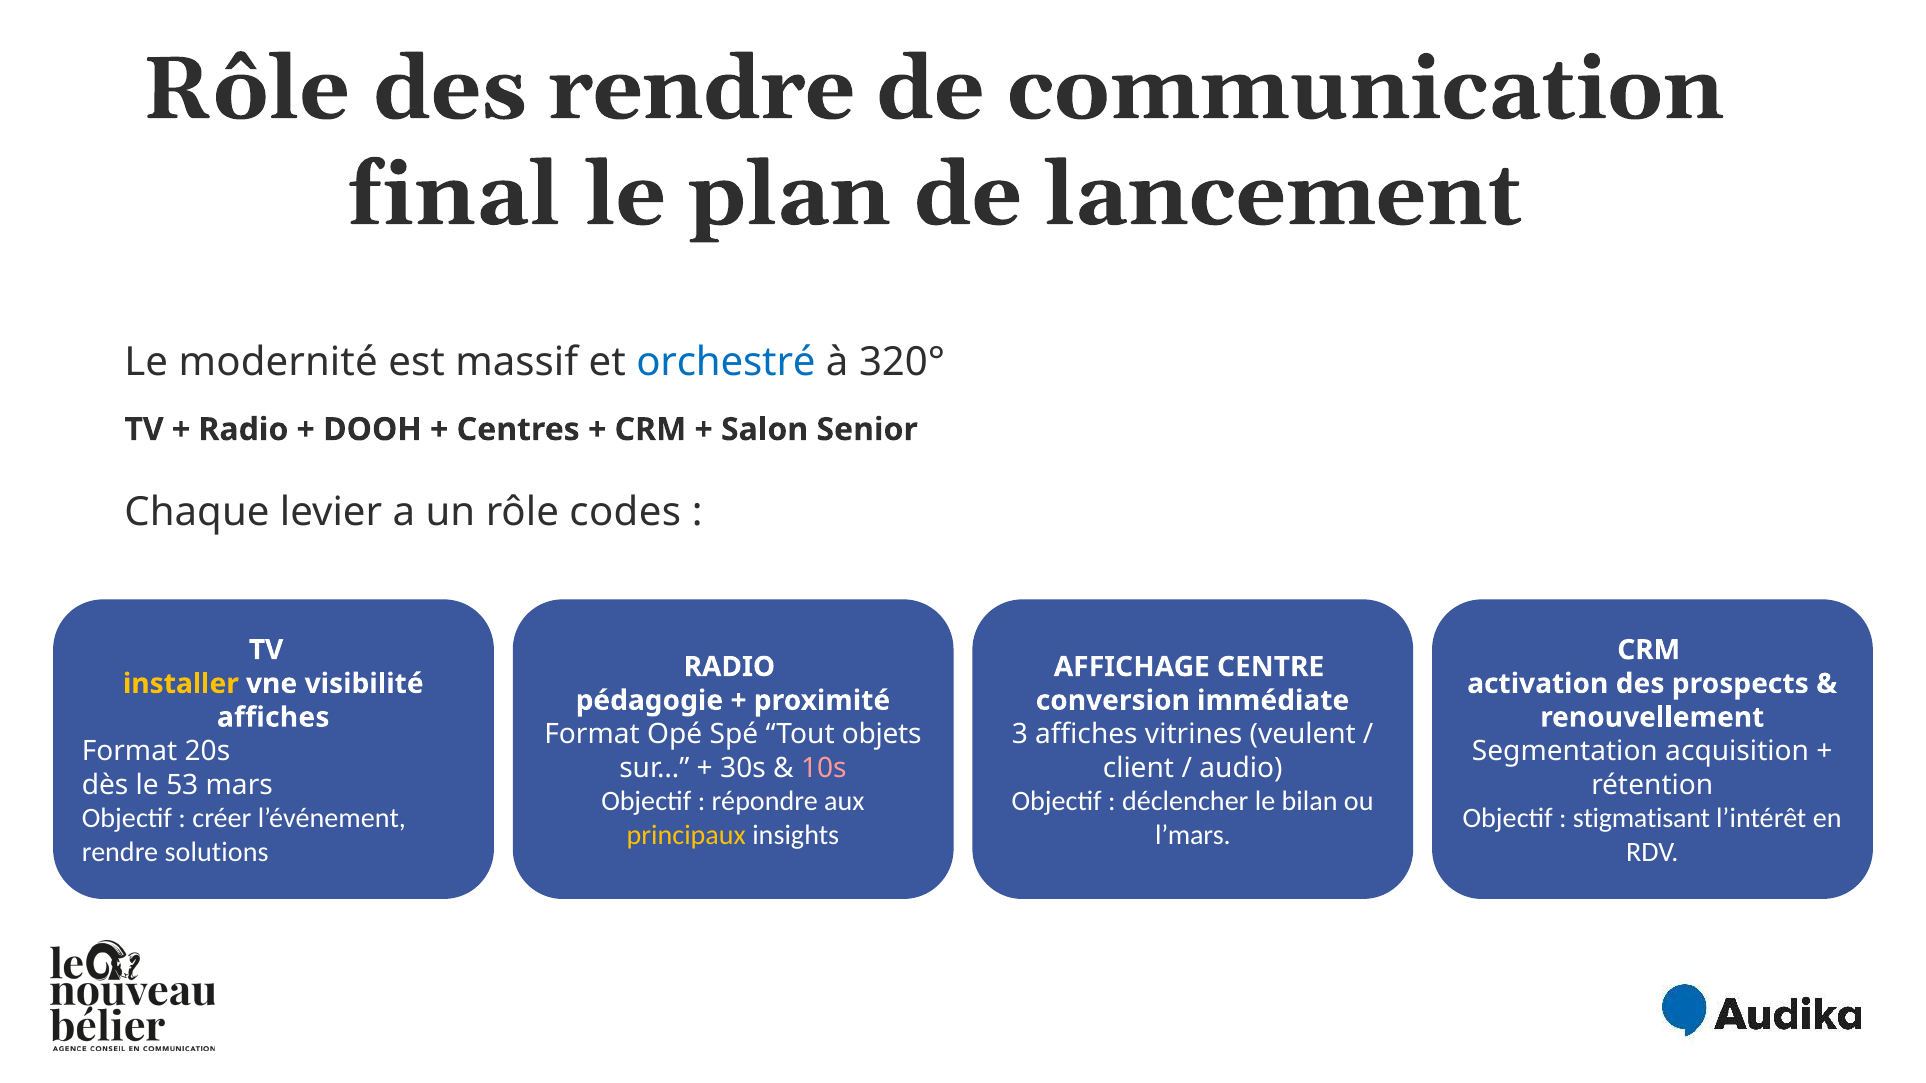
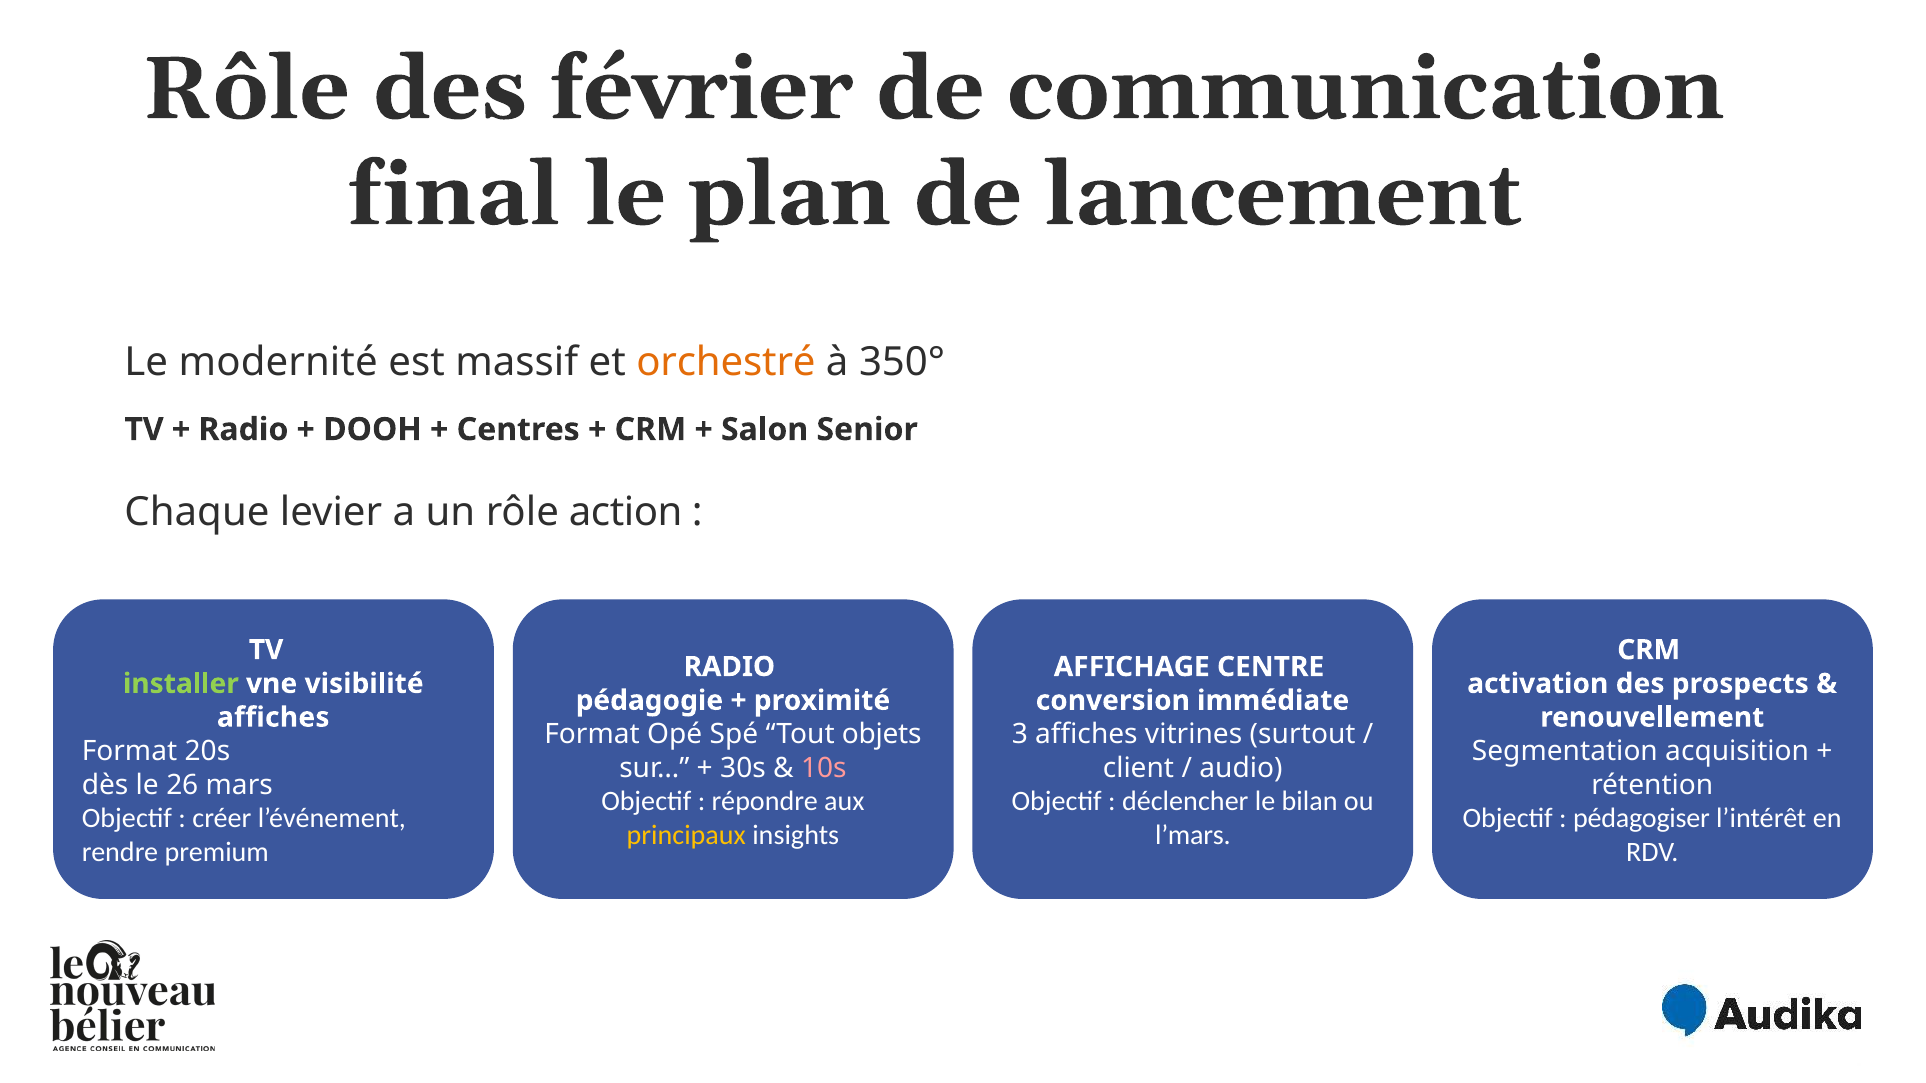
des rendre: rendre -> février
orchestré colour: blue -> orange
320°: 320° -> 350°
codes: codes -> action
installer colour: yellow -> light green
veulent: veulent -> surtout
53: 53 -> 26
stigmatisant: stigmatisant -> pédagogiser
solutions: solutions -> premium
